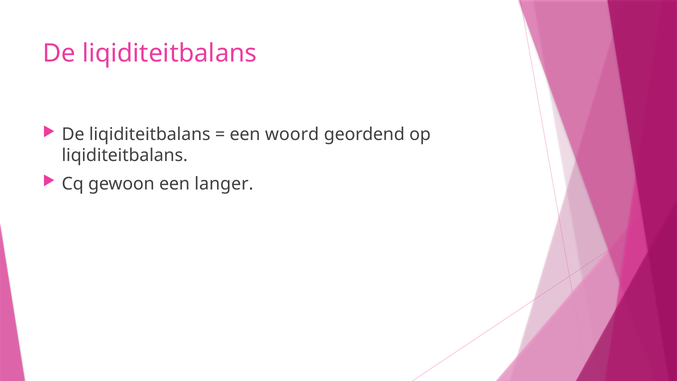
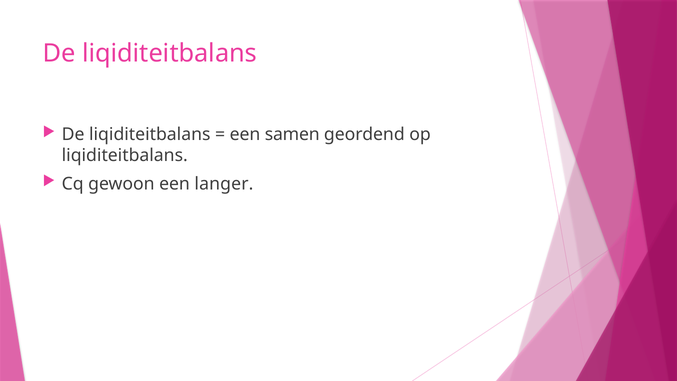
woord: woord -> samen
